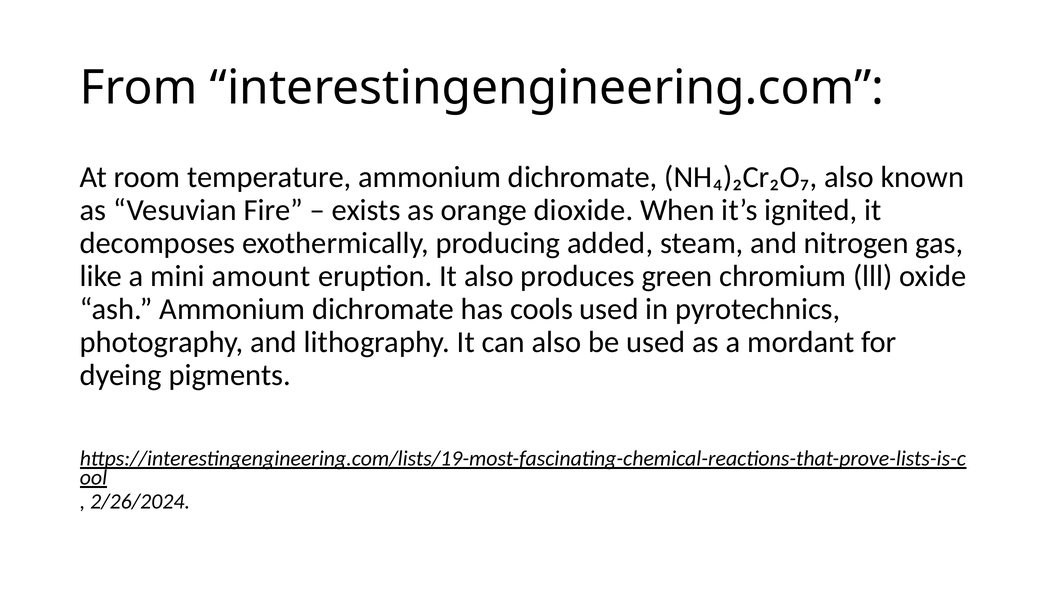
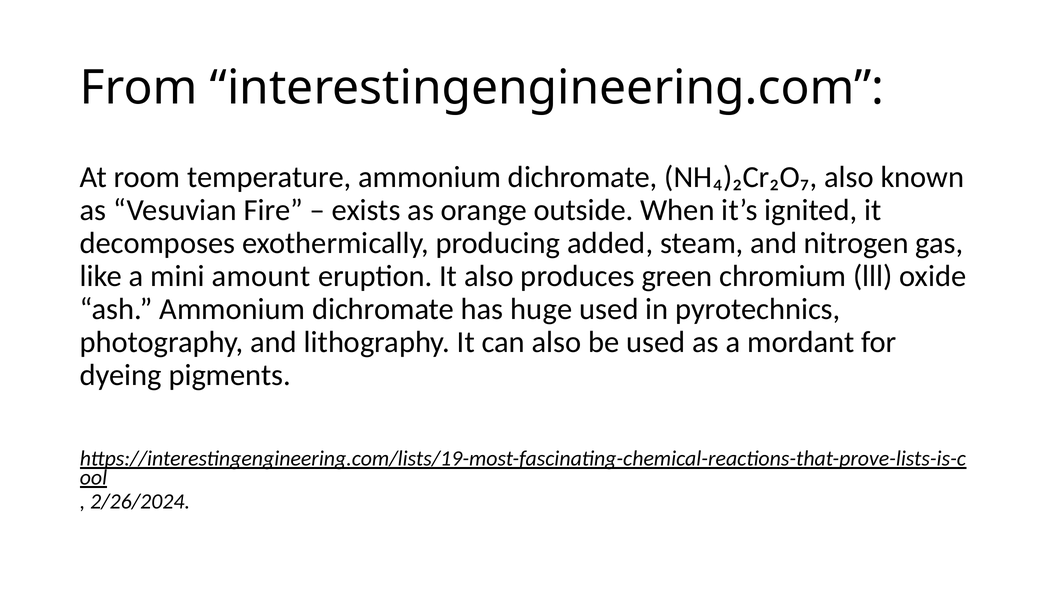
dioxide: dioxide -> outside
cools: cools -> huge
